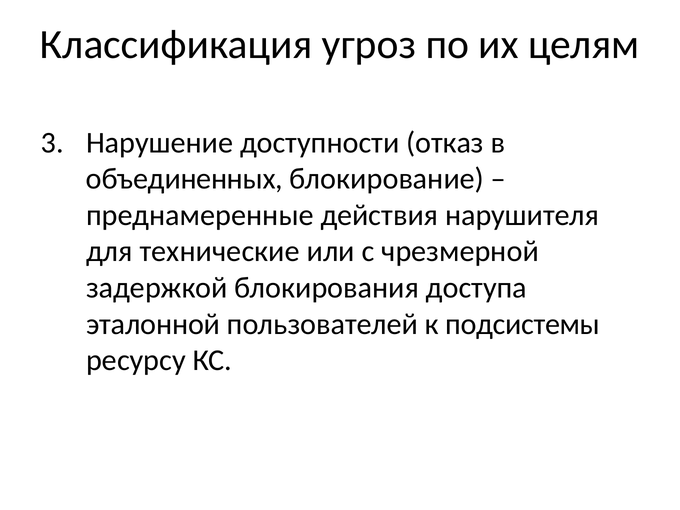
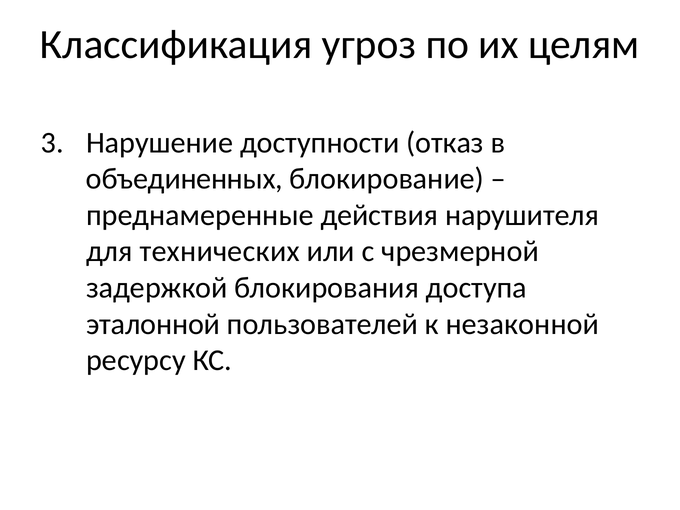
технические: технические -> технических
подсистемы: подсистемы -> незаконной
